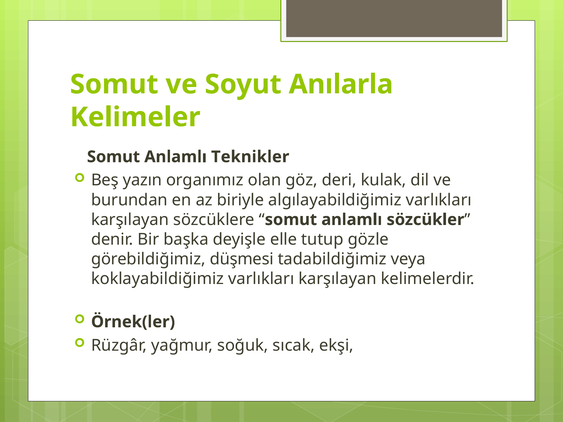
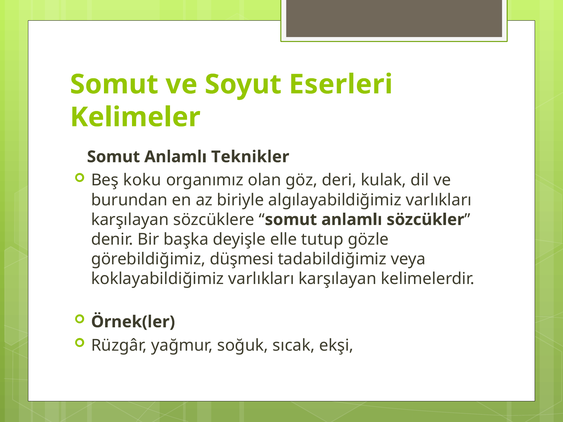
Anılarla: Anılarla -> Eserleri
yazın: yazın -> koku
